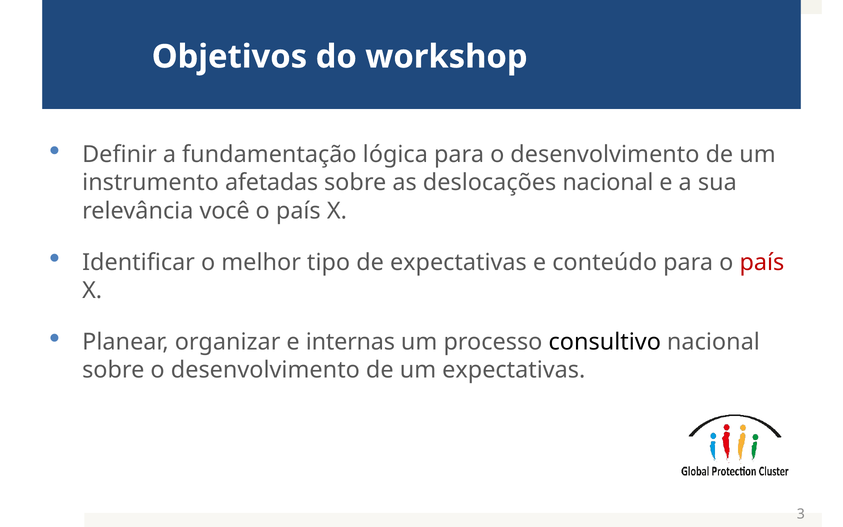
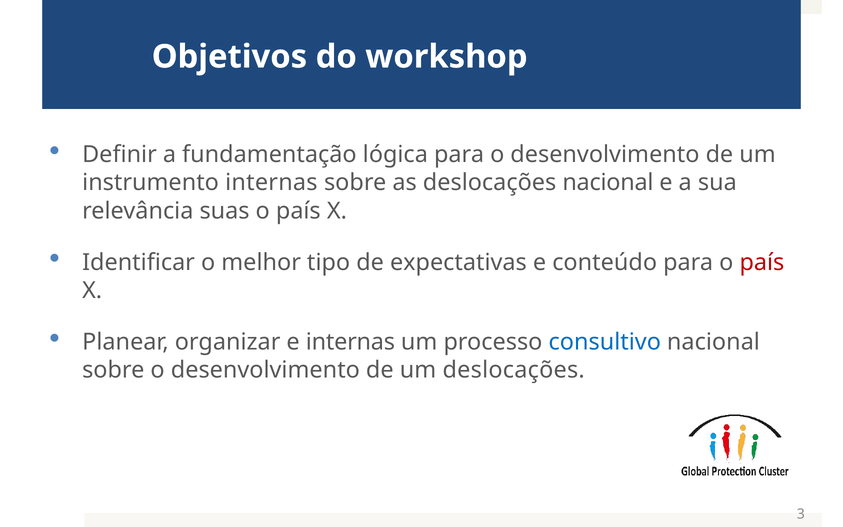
instrumento afetadas: afetadas -> internas
você: você -> suas
consultivo colour: black -> blue
um expectativas: expectativas -> deslocações
